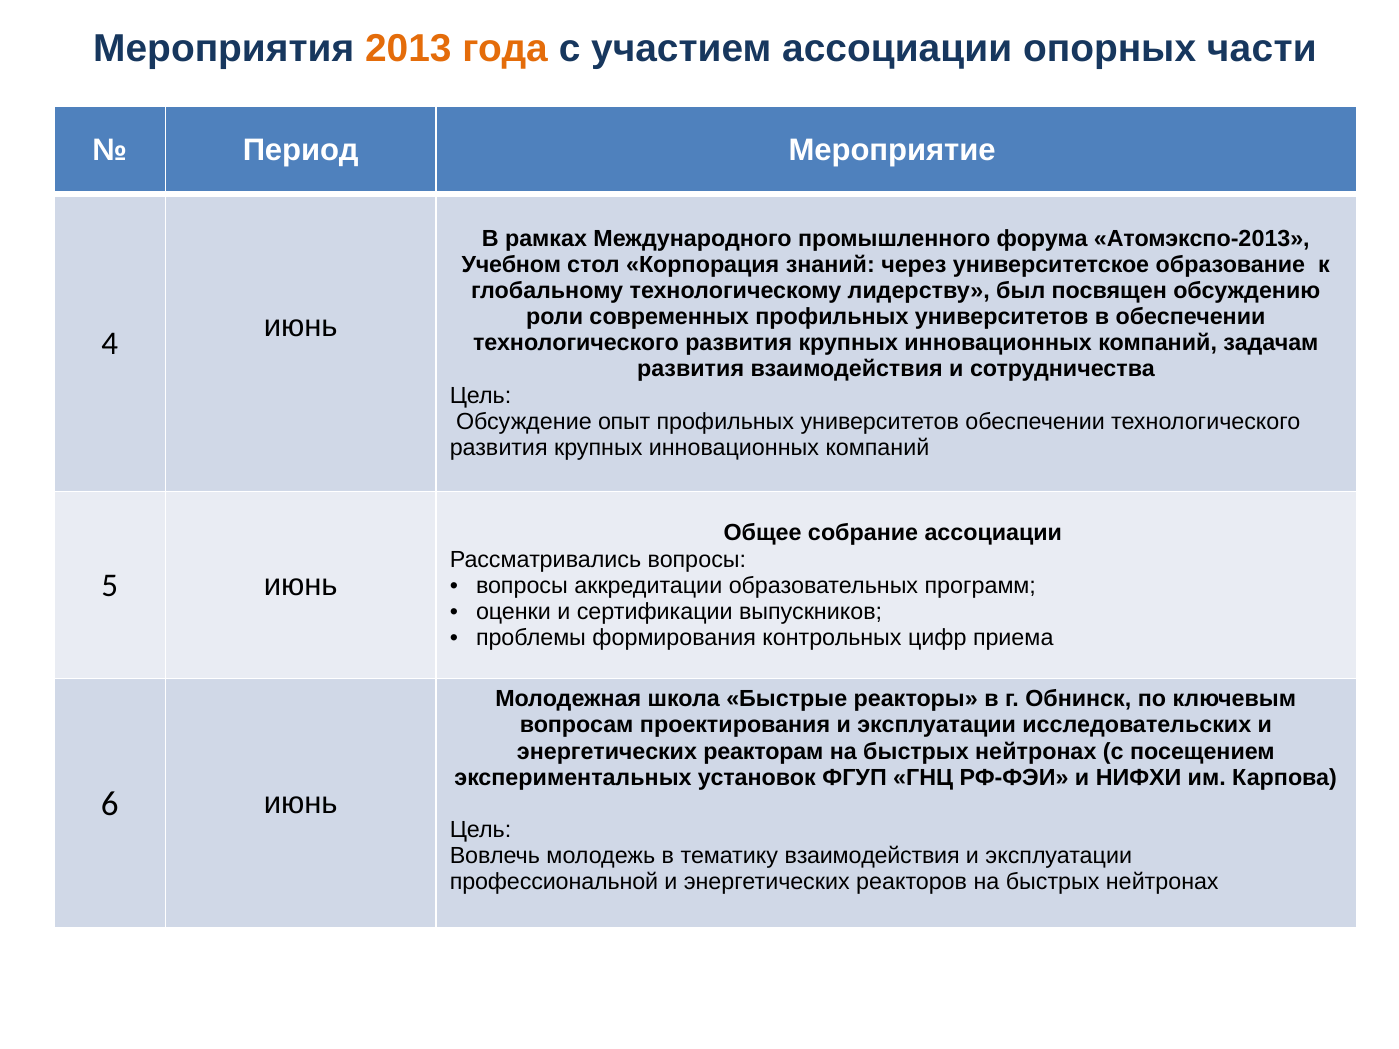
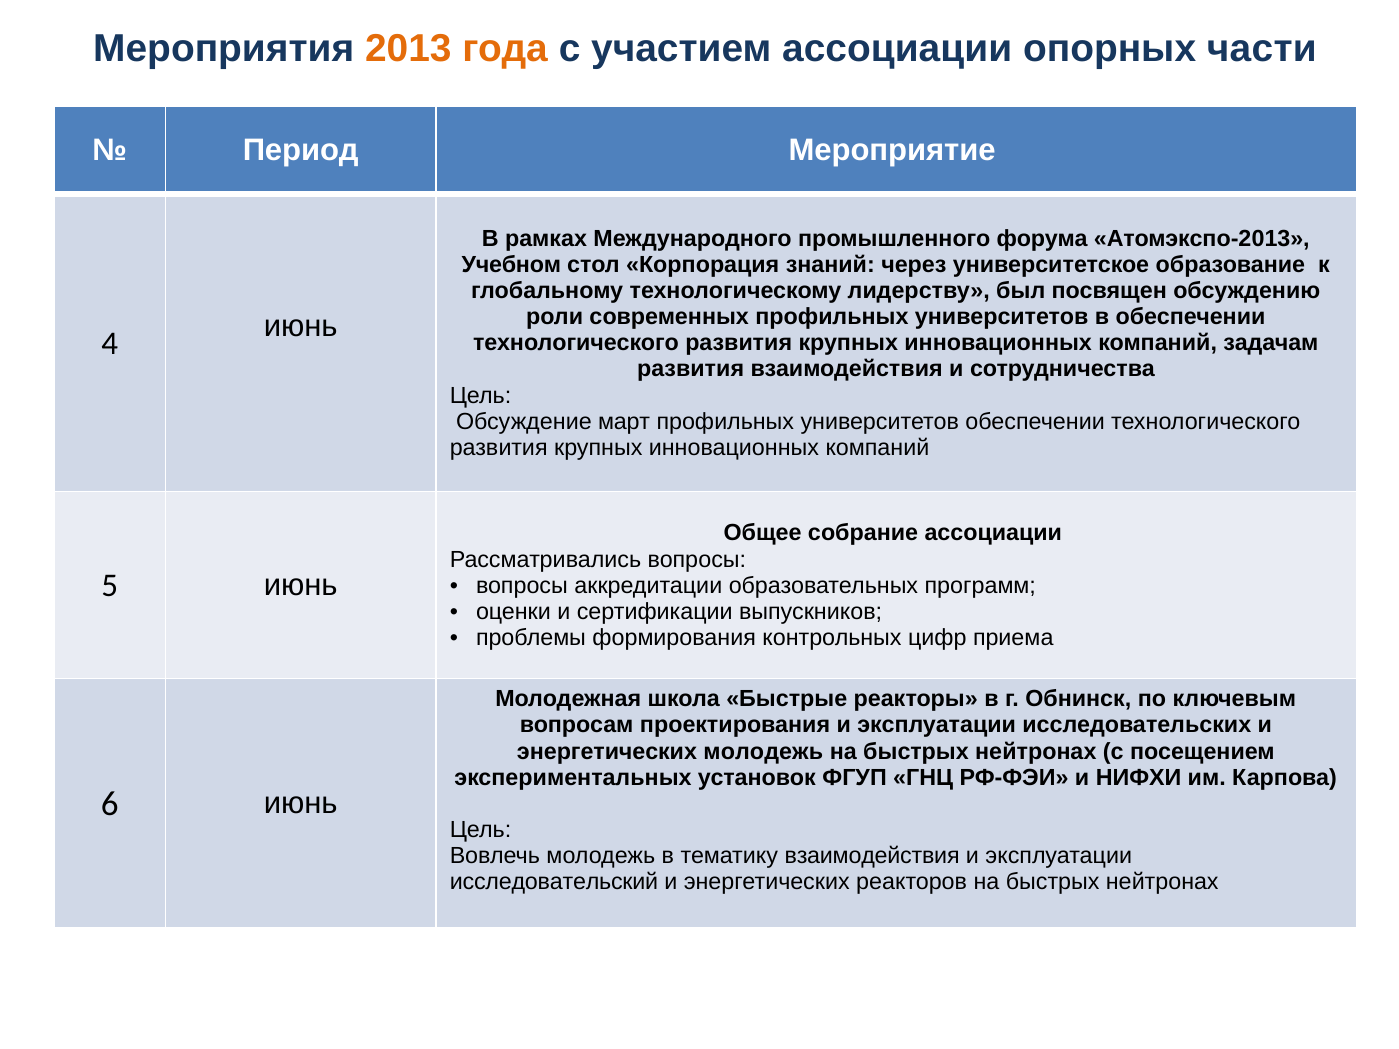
опыт: опыт -> март
энергетических реакторам: реакторам -> молодежь
профессиональной: профессиональной -> исследовательский
